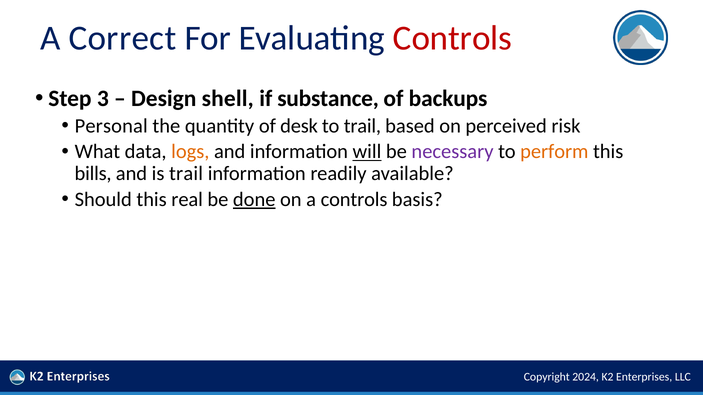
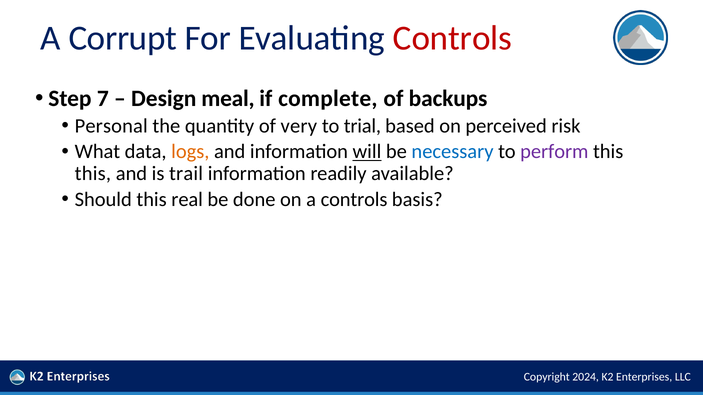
Correct: Correct -> Corrupt
3: 3 -> 7
shell: shell -> meal
substance: substance -> complete
desk: desk -> very
to trail: trail -> trial
necessary colour: purple -> blue
perform colour: orange -> purple
bills at (93, 174): bills -> this
done underline: present -> none
